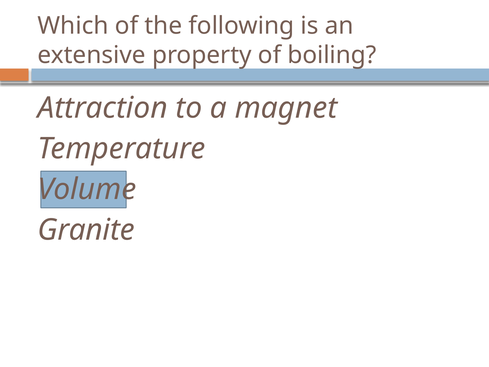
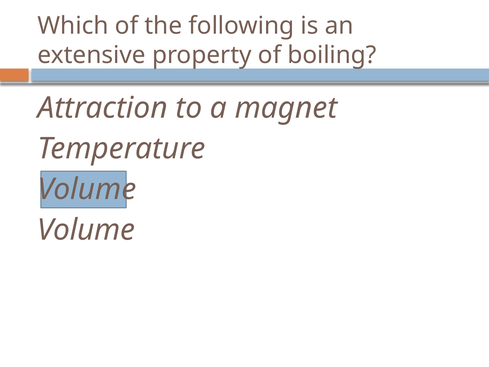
Granite at (86, 230): Granite -> Volume
